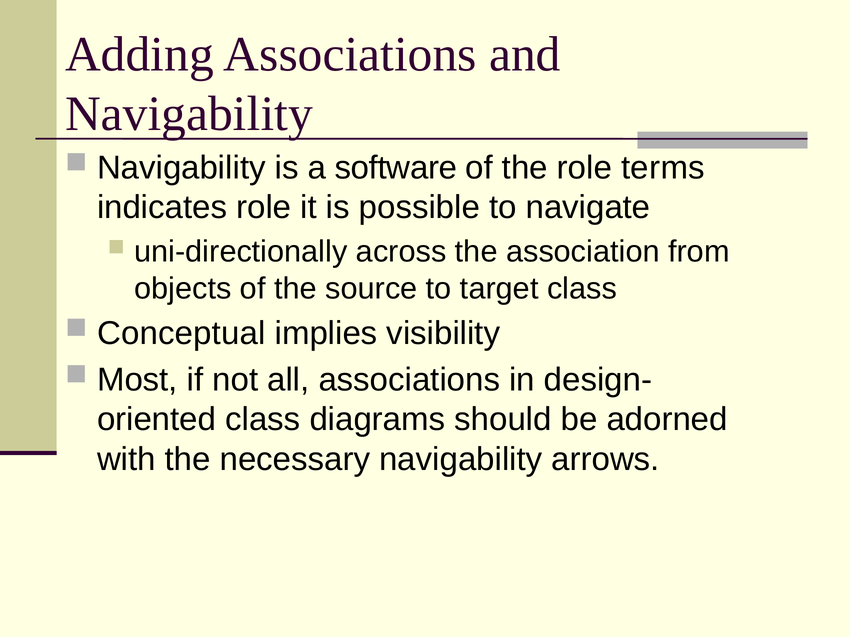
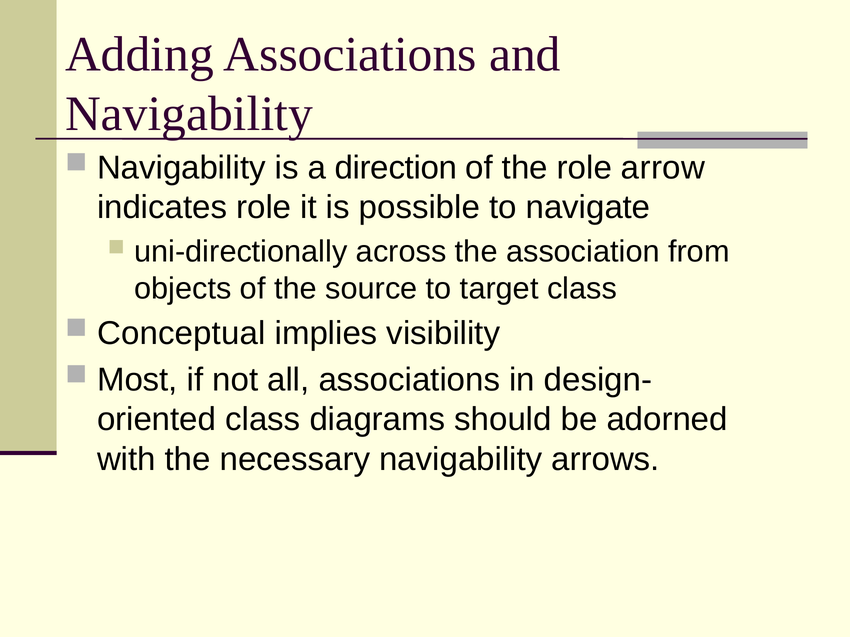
software: software -> direction
terms: terms -> arrow
